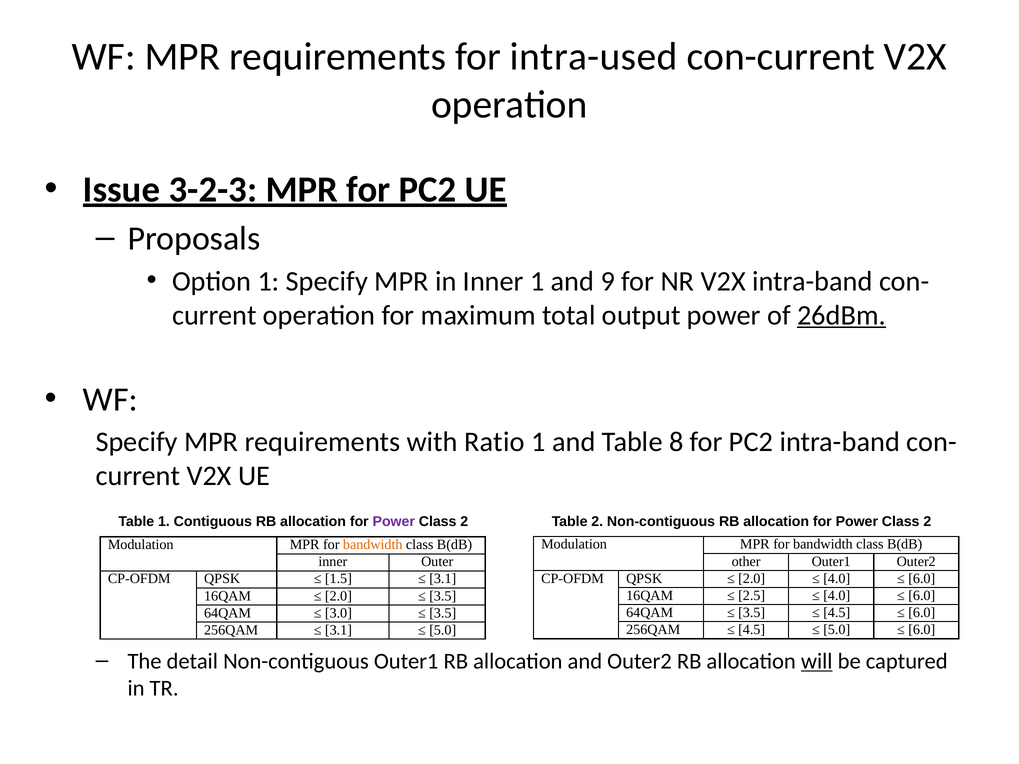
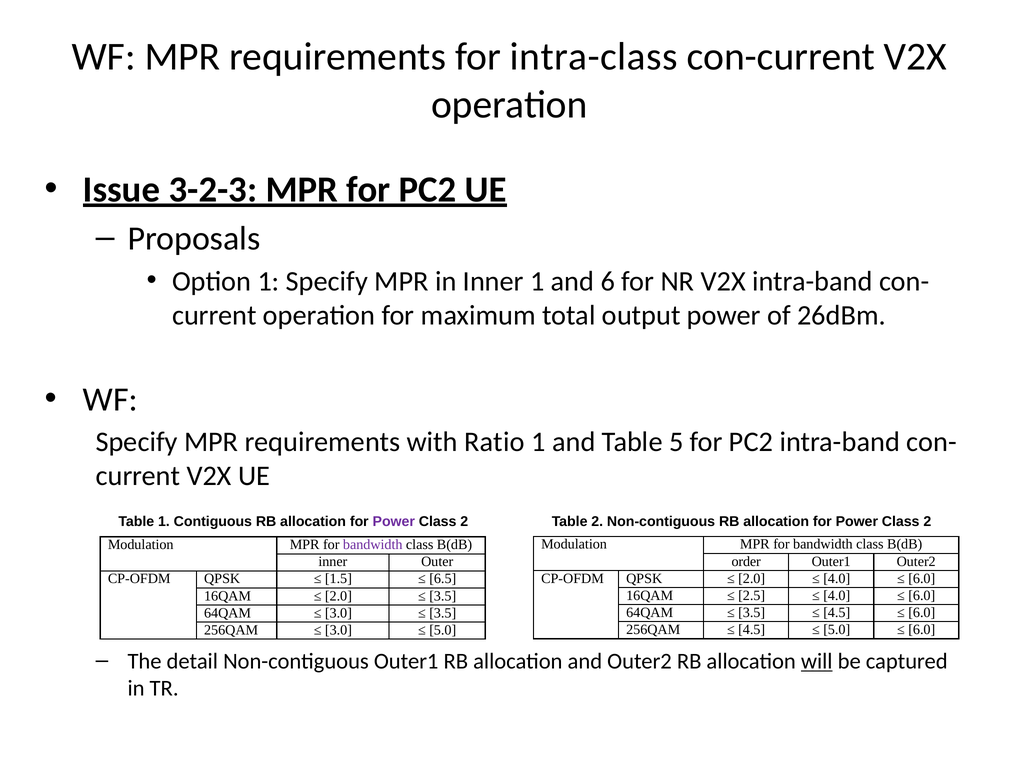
intra-used: intra-used -> intra-class
9: 9 -> 6
26dBm underline: present -> none
8: 8 -> 5
bandwidth at (373, 545) colour: orange -> purple
other: other -> order
3.1 at (443, 579): 3.1 -> 6.5
3.1 at (339, 630): 3.1 -> 3.0
